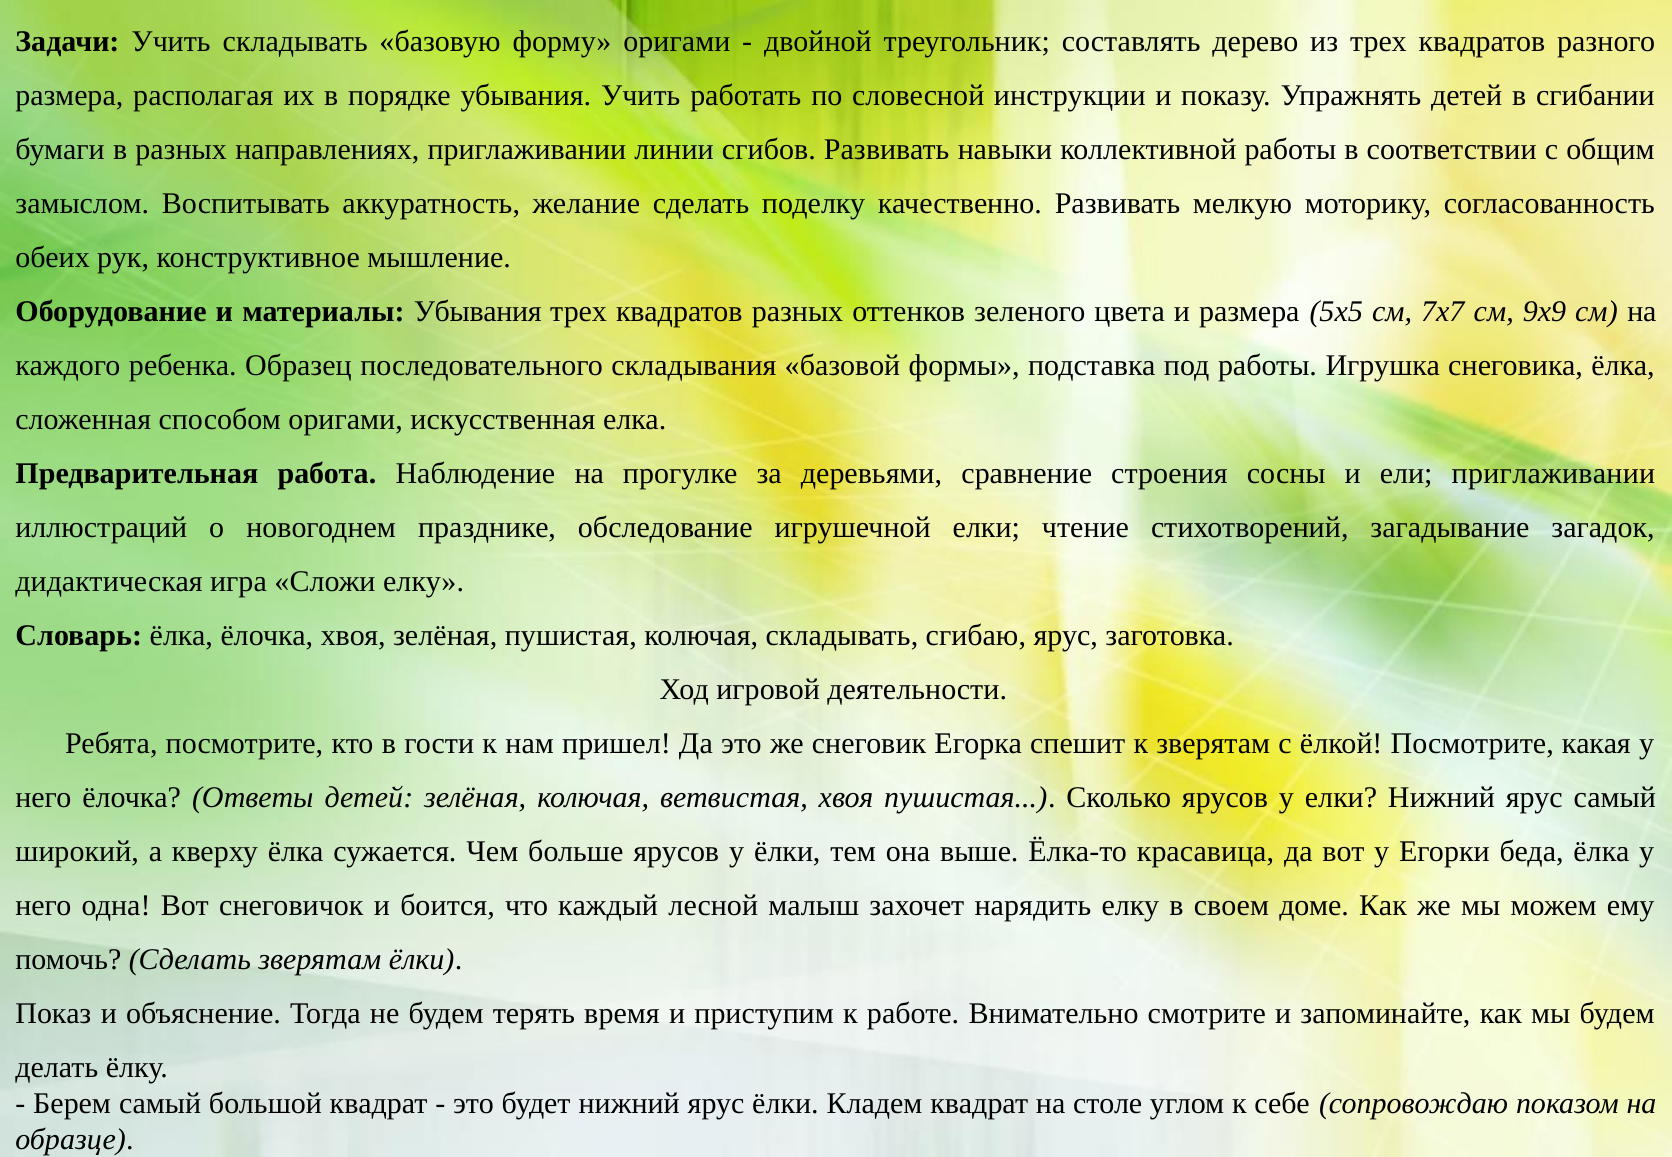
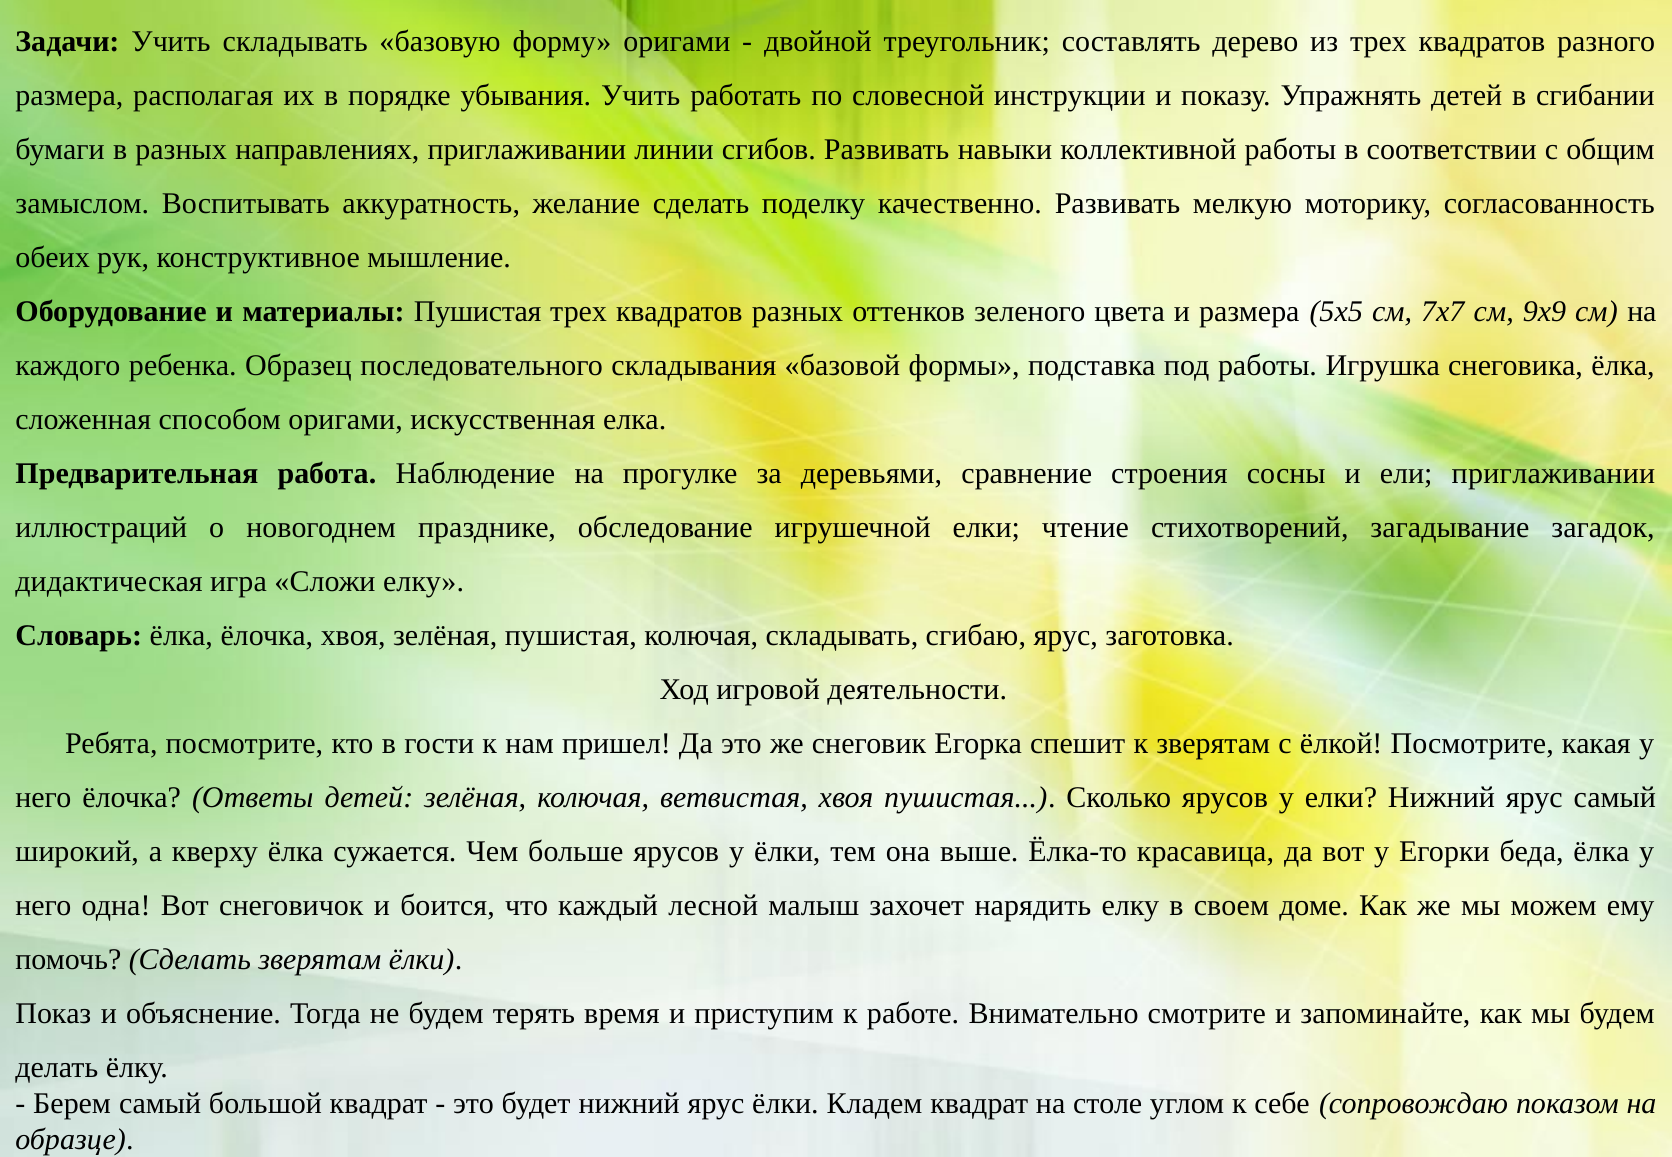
материалы Убывания: Убывания -> Пушистая
